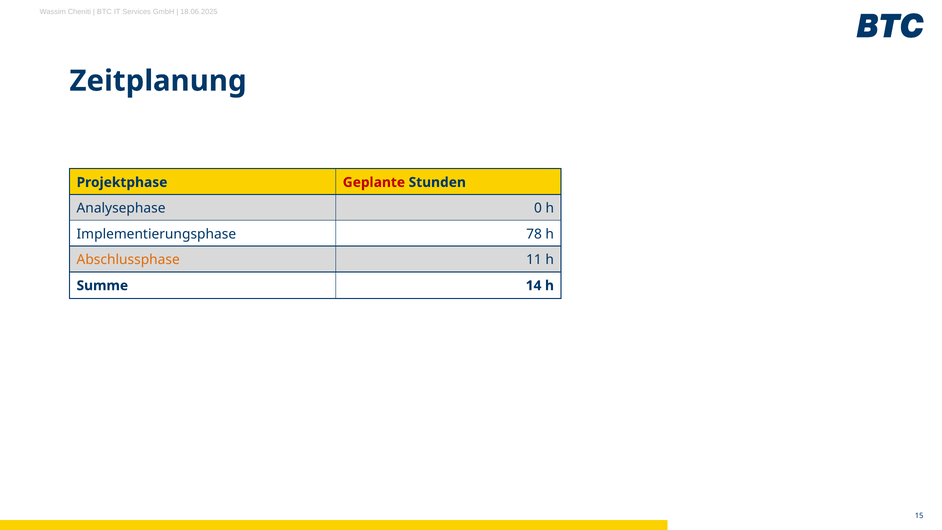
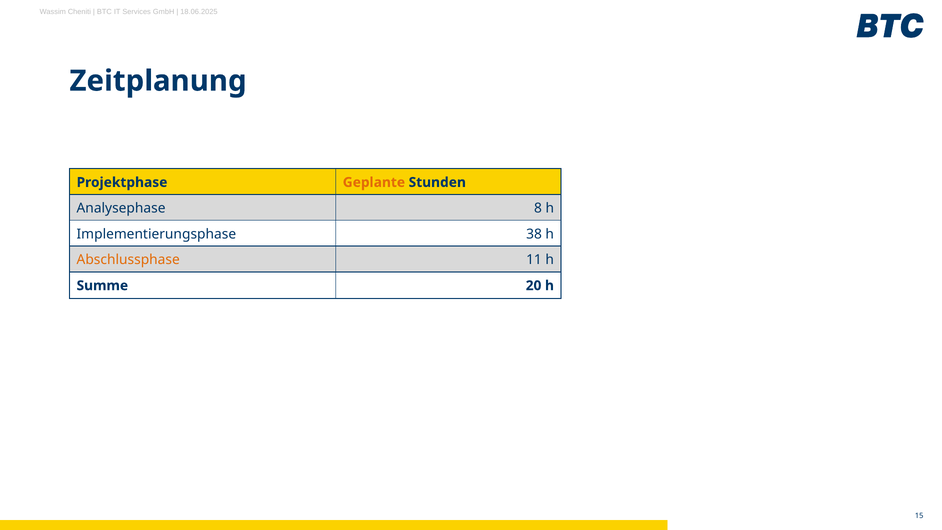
Geplante colour: red -> orange
0: 0 -> 8
78: 78 -> 38
14: 14 -> 20
